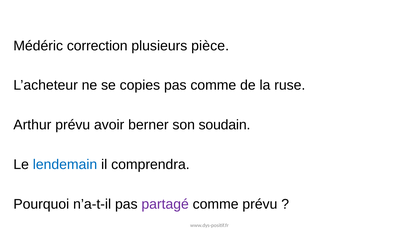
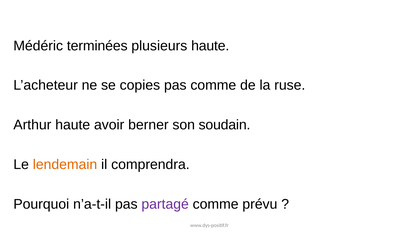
correction: correction -> terminées
plusieurs pièce: pièce -> haute
Arthur prévu: prévu -> haute
lendemain colour: blue -> orange
